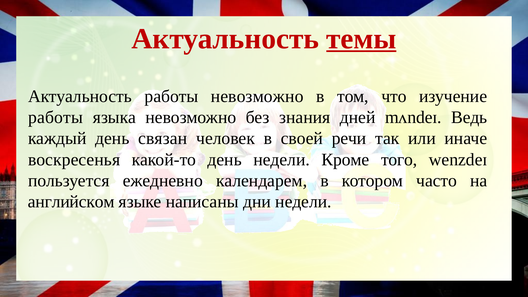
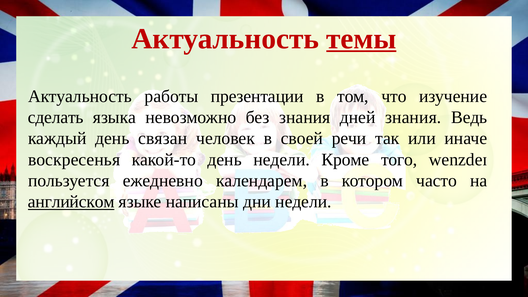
работы невозможно: невозможно -> презентации
работы at (56, 117): работы -> сделать
дней mʌndeɪ: mʌndeɪ -> знания
английском underline: none -> present
